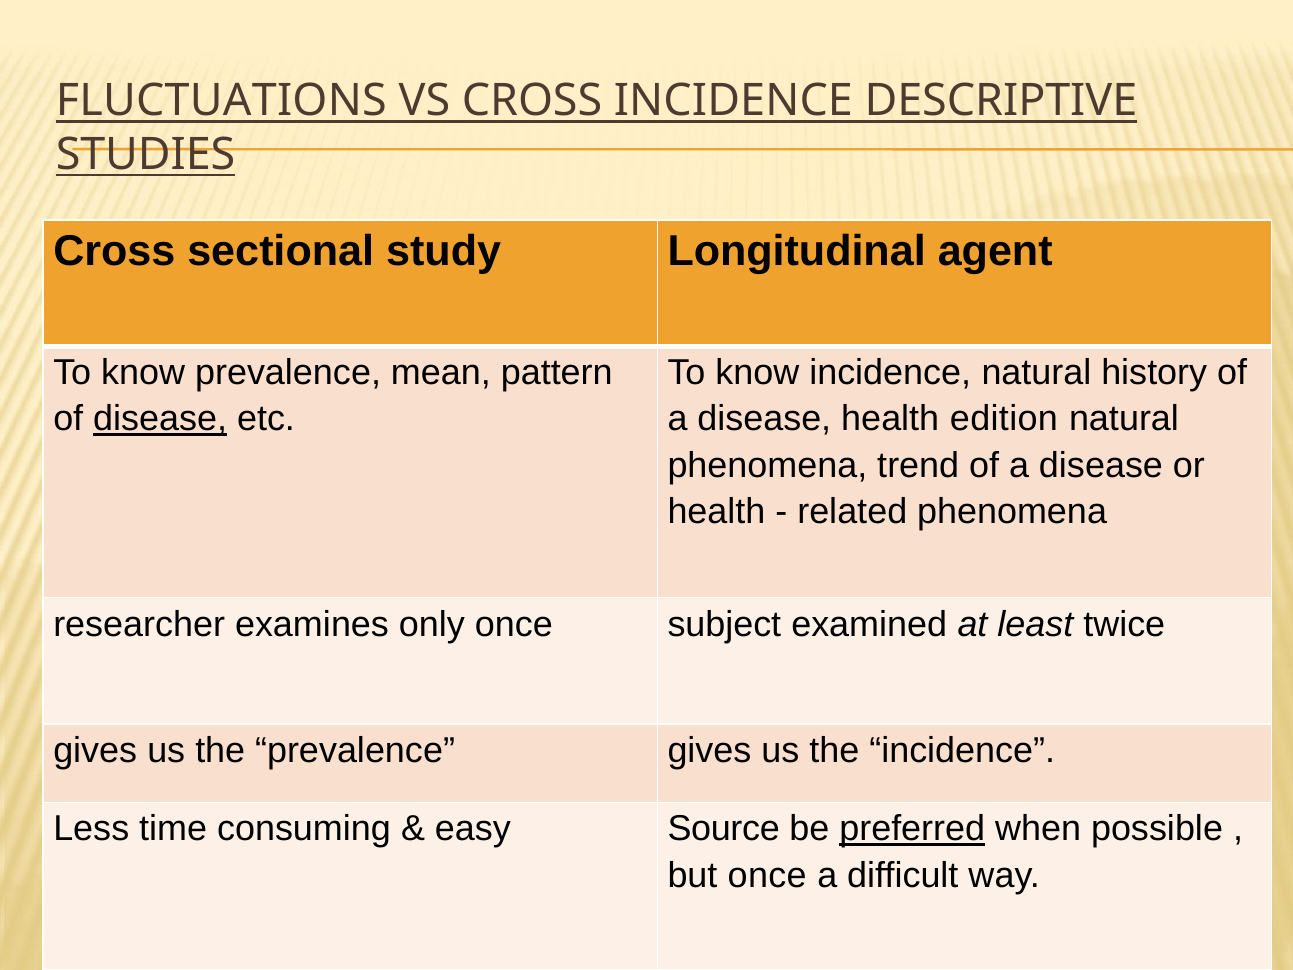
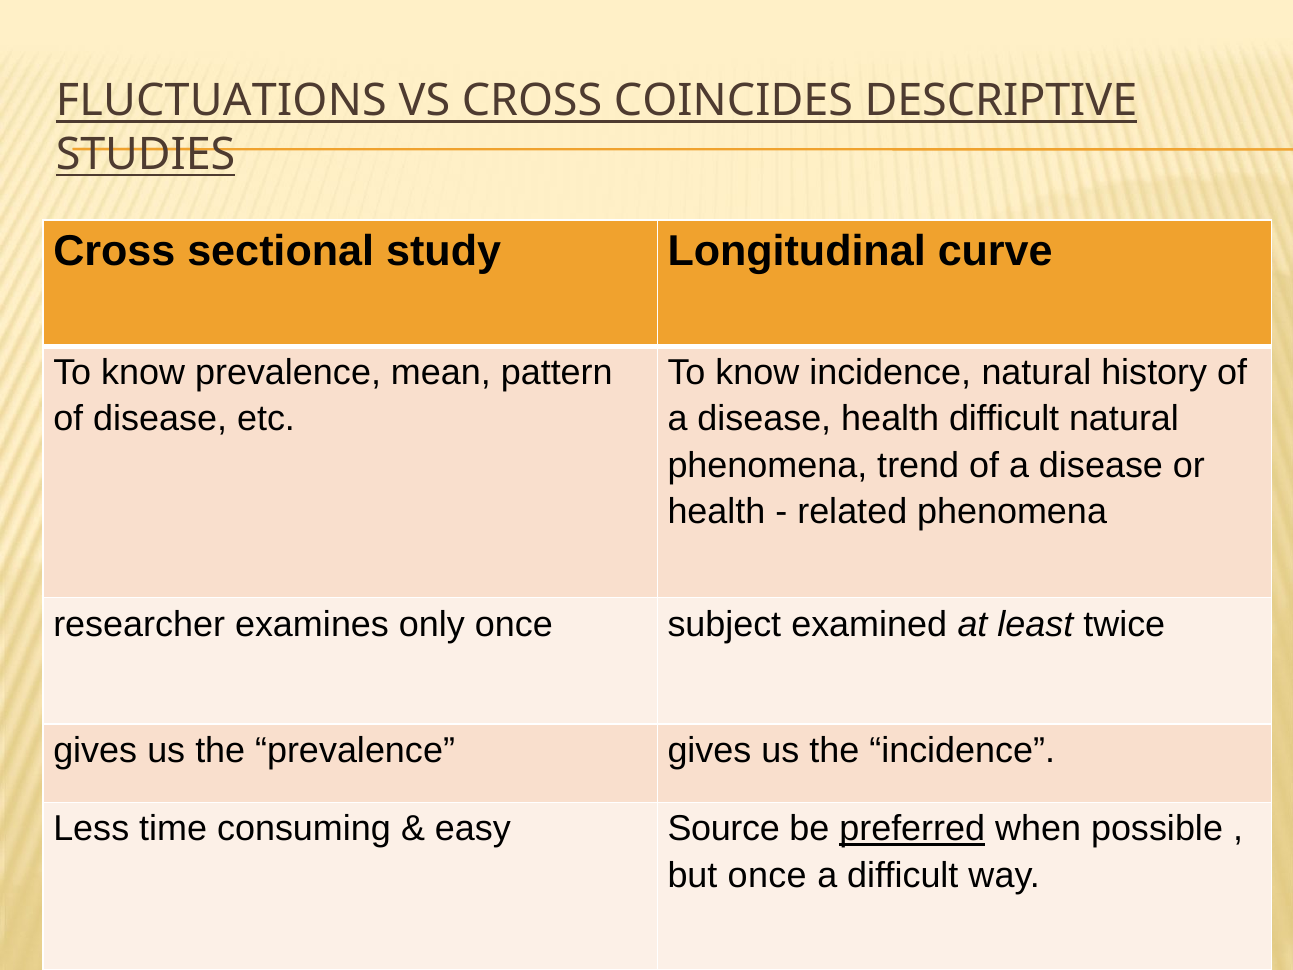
CROSS INCIDENCE: INCIDENCE -> COINCIDES
agent: agent -> curve
disease at (160, 419) underline: present -> none
health edition: edition -> difficult
